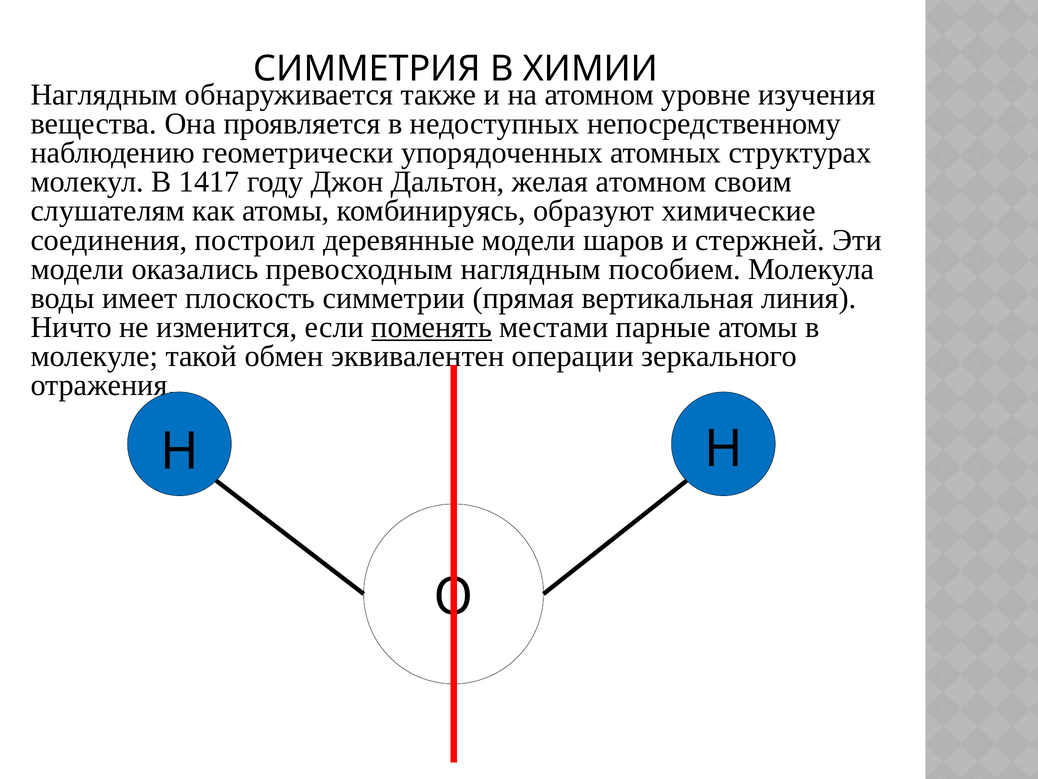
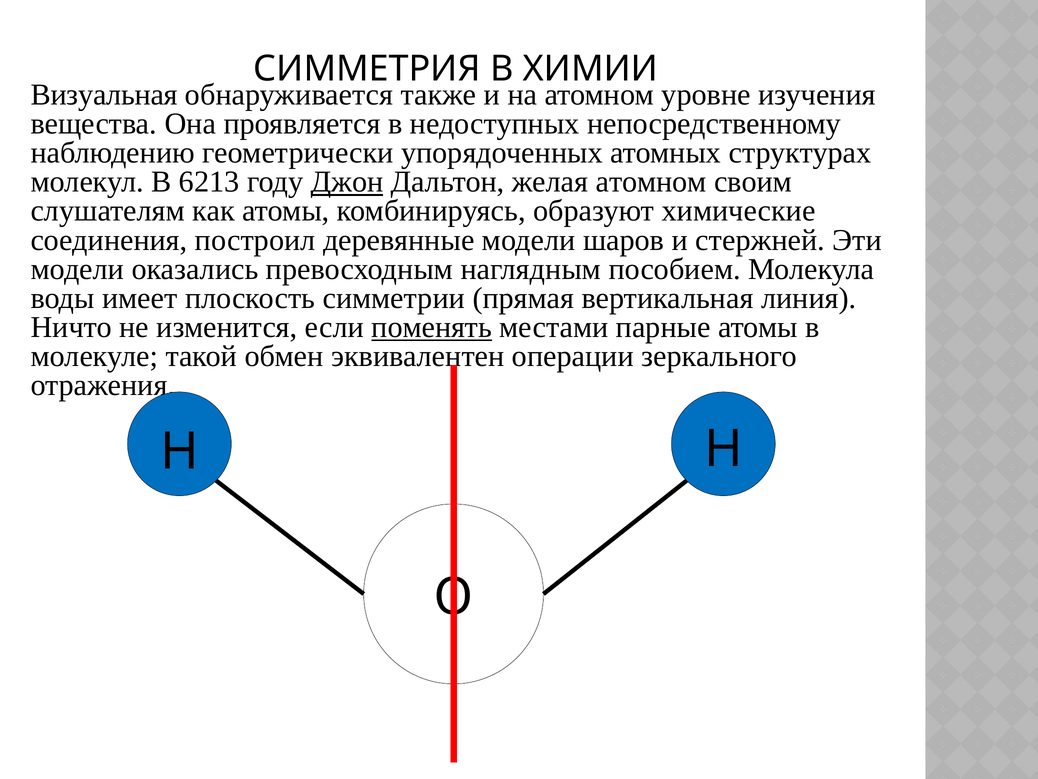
Наглядным at (104, 95): Наглядным -> Визуальная
1417: 1417 -> 6213
Джон underline: none -> present
